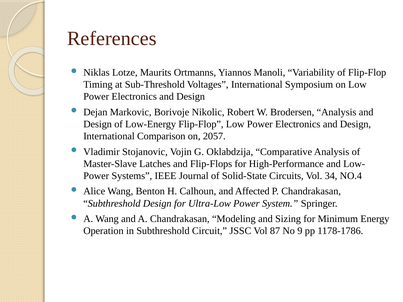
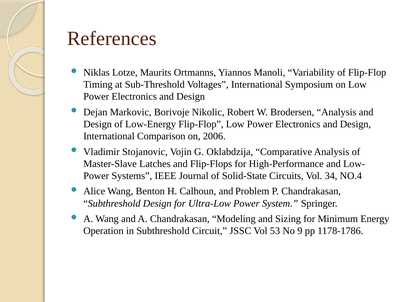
2057: 2057 -> 2006
Affected: Affected -> Problem
87: 87 -> 53
